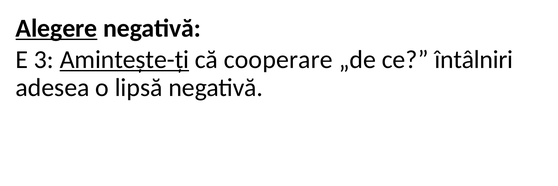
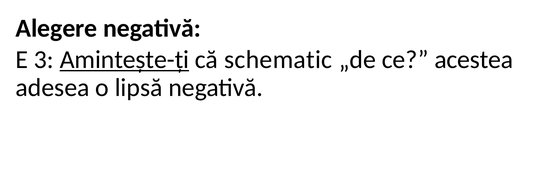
Alegere underline: present -> none
cooperare: cooperare -> schematic
întâlniri: întâlniri -> acestea
